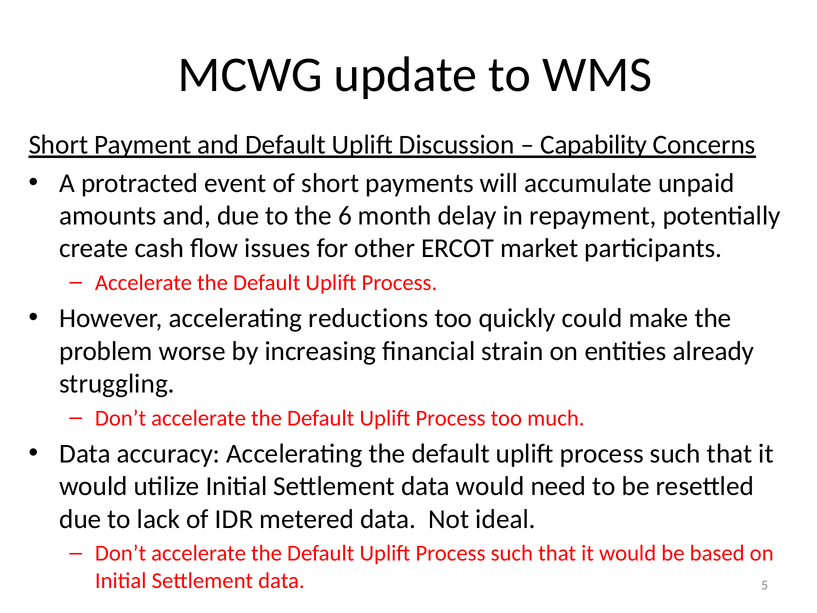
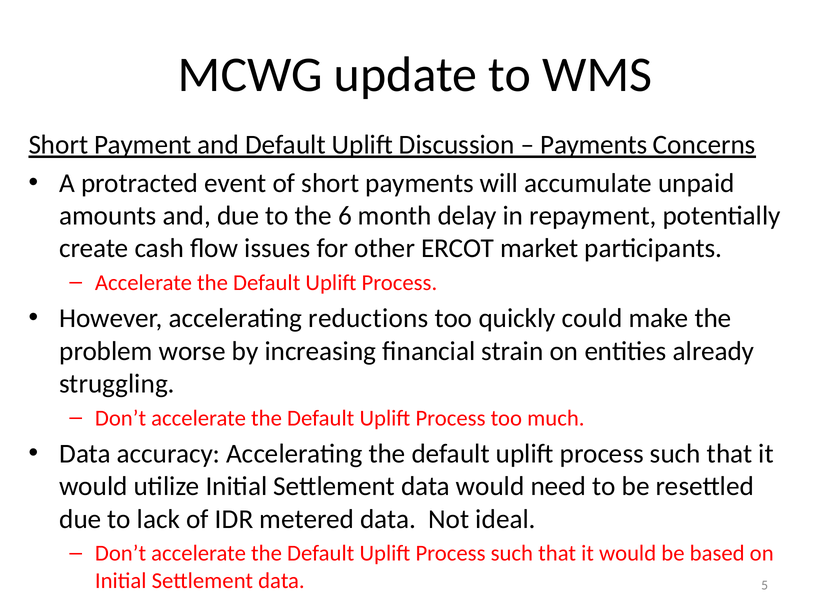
Capability at (594, 145): Capability -> Payments
